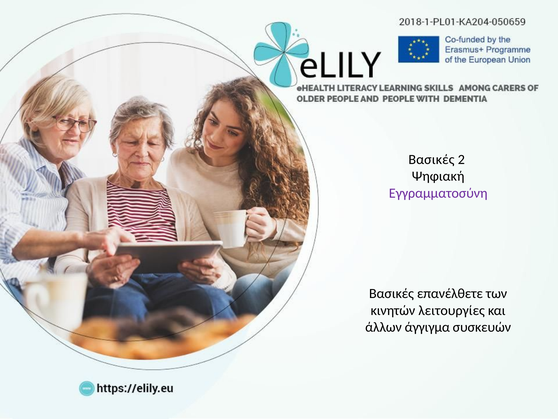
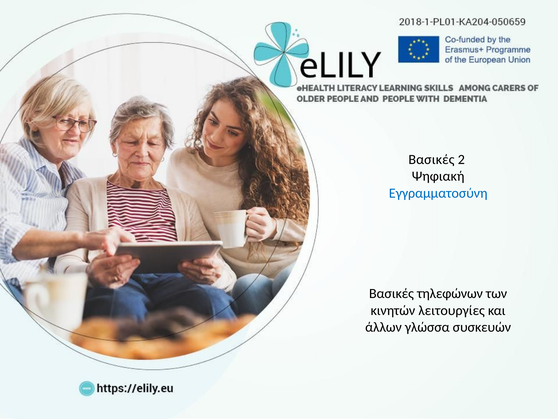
Εγγραμματοσύνη colour: purple -> blue
επανέλθετε: επανέλθετε -> τηλεφώνων
άγγιγμα: άγγιγμα -> γλώσσα
